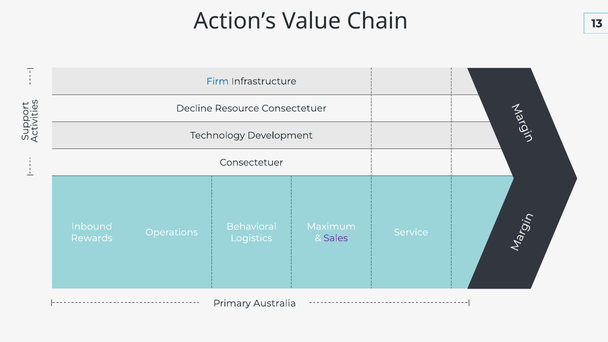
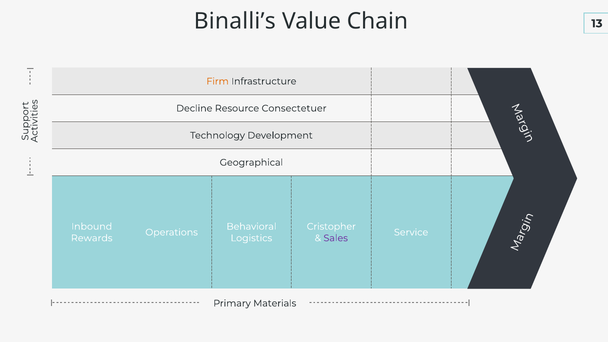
Action’s: Action’s -> Binalli’s
Firm colour: blue -> orange
Consectetuer at (251, 162): Consectetuer -> Geographical
Maximum: Maximum -> Cristopher
Australia: Australia -> Materials
